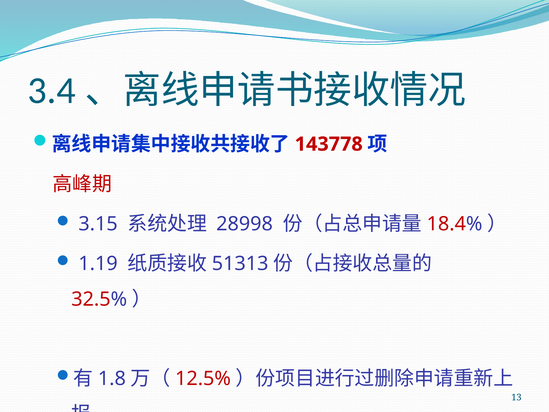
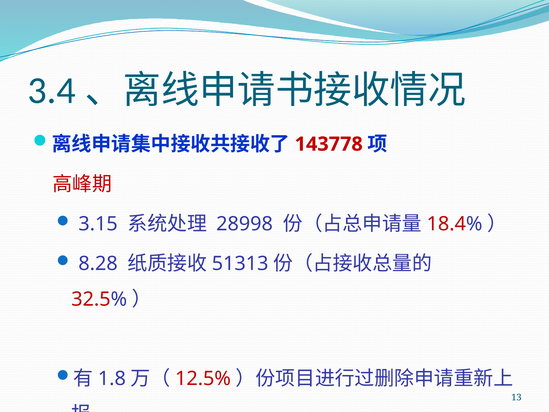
1.19: 1.19 -> 8.28
